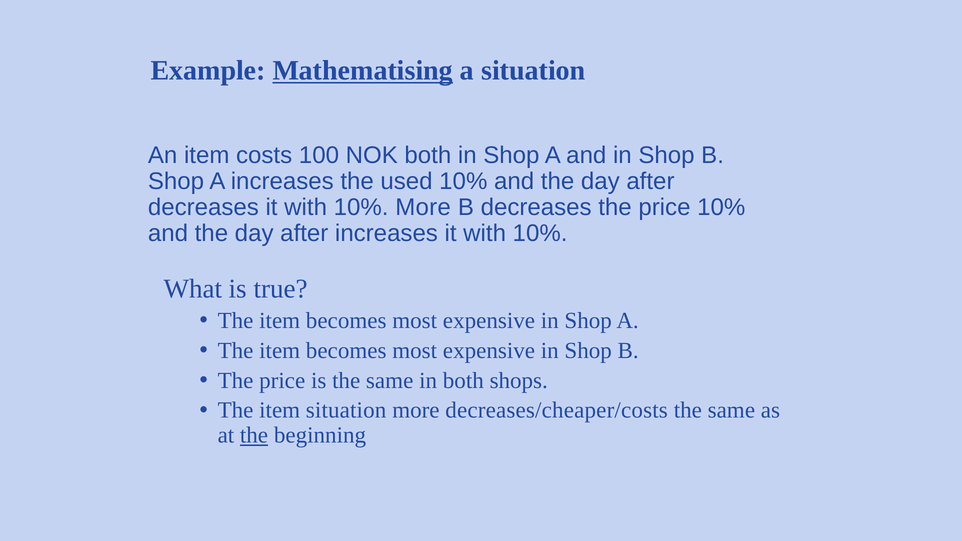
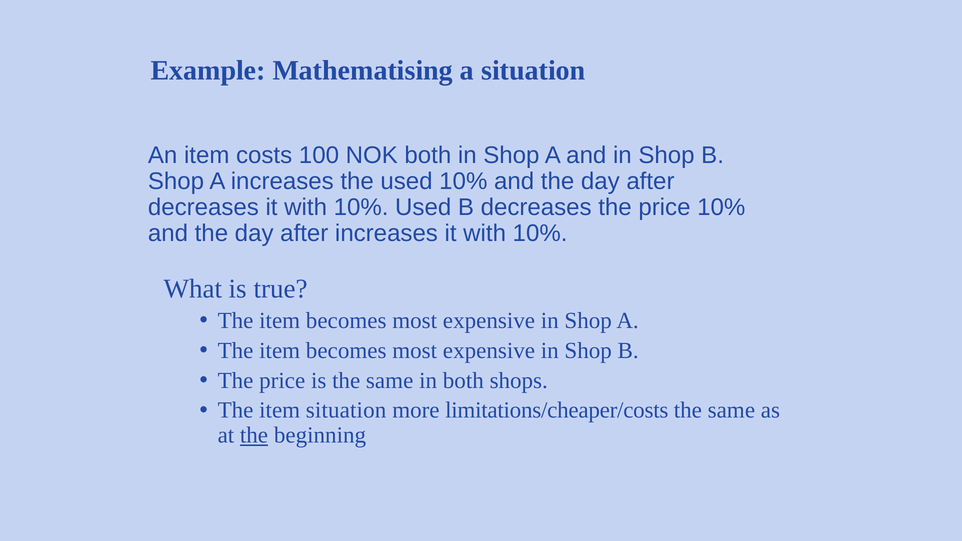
Mathematising underline: present -> none
10% More: More -> Used
decreases/cheaper/costs: decreases/cheaper/costs -> limitations/cheaper/costs
